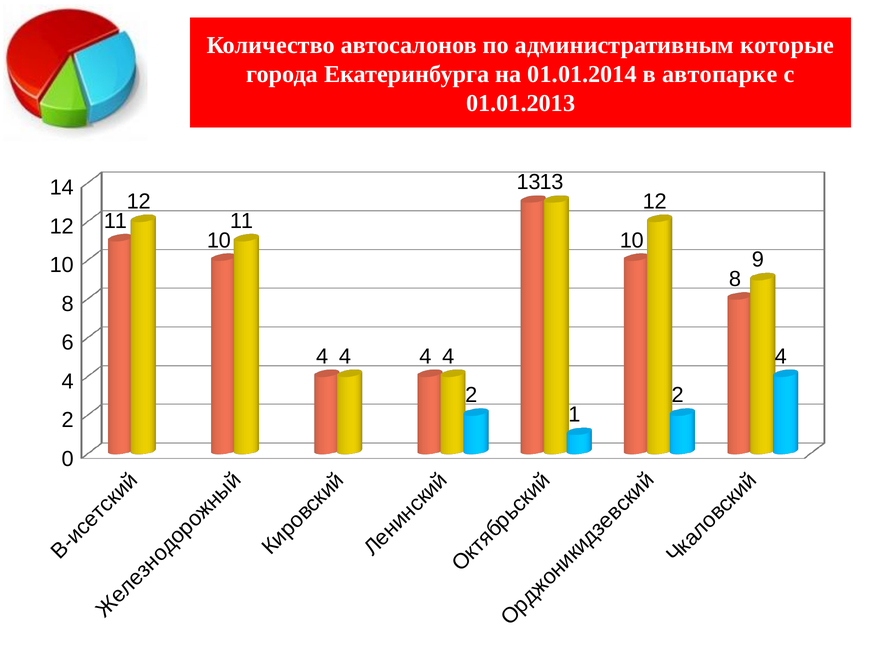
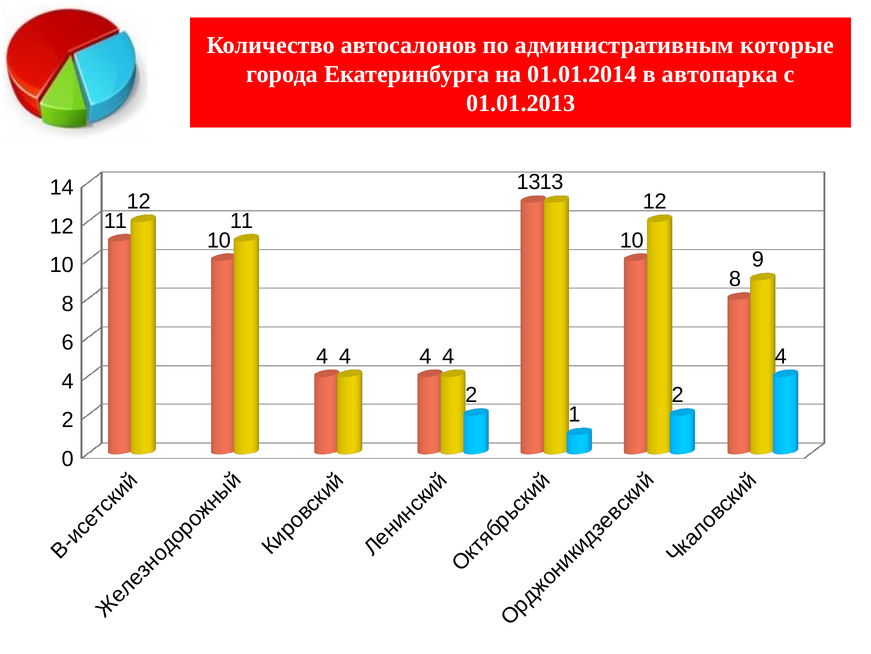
автопарке: автопарке -> автопарка
